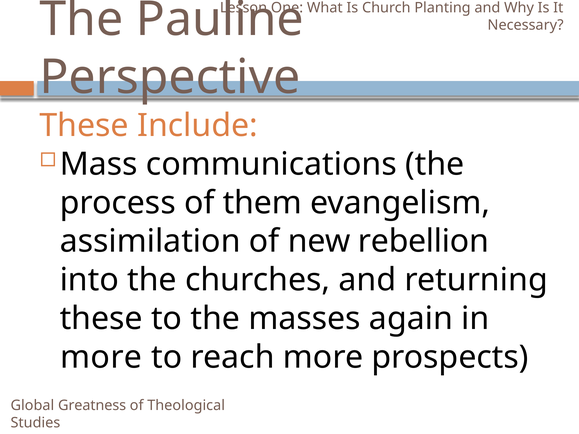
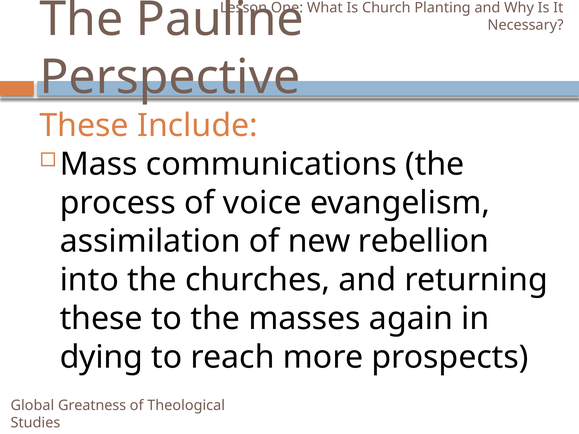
them: them -> voice
more at (101, 357): more -> dying
